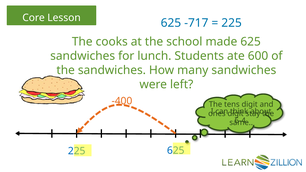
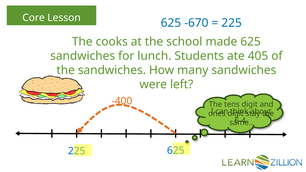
-717: -717 -> -670
600: 600 -> 405
